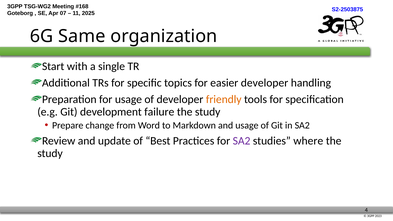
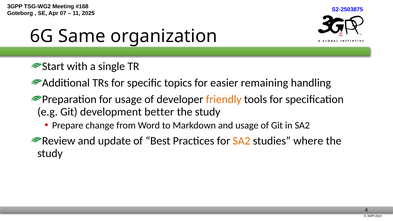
easier developer: developer -> remaining
failure: failure -> better
SA2 at (242, 141) colour: purple -> orange
